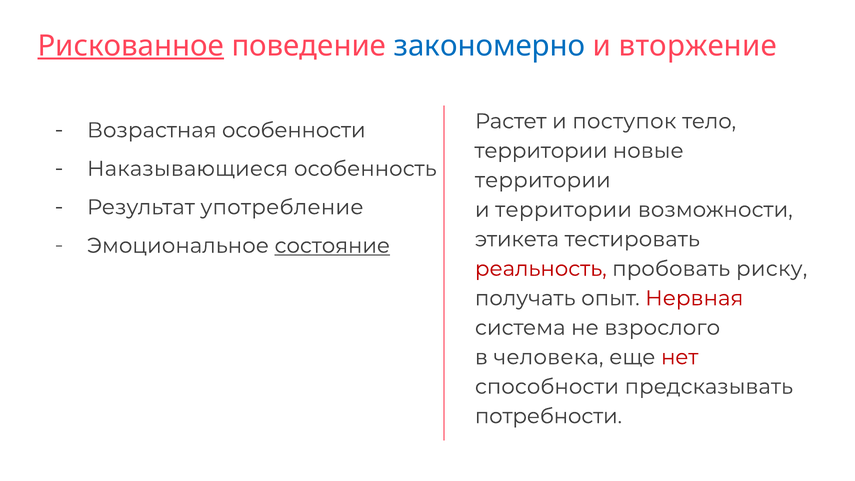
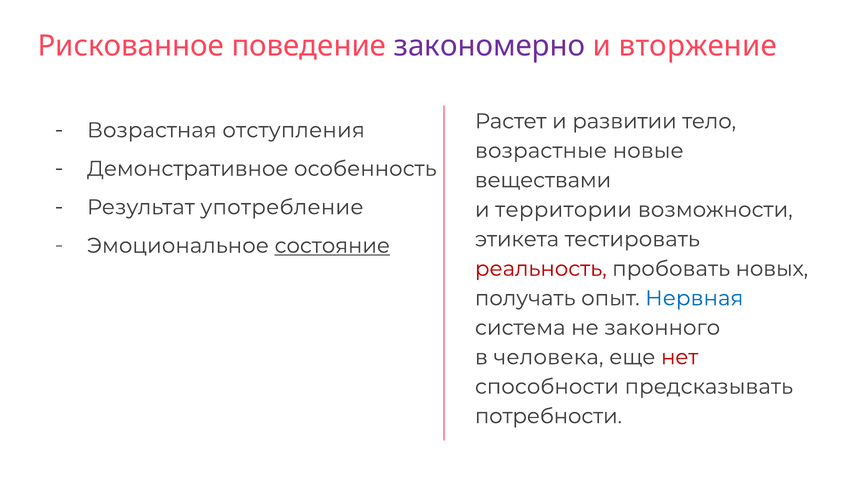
Рискованное underline: present -> none
закономерно colour: blue -> purple
поступок: поступок -> развитии
особенности: особенности -> отступления
территории at (541, 151): территории -> возрастные
Наказывающиеся: Наказывающиеся -> Демонстративное
территории at (543, 180): территории -> веществами
риску: риску -> новых
Нервная colour: red -> blue
взрослого: взрослого -> законного
